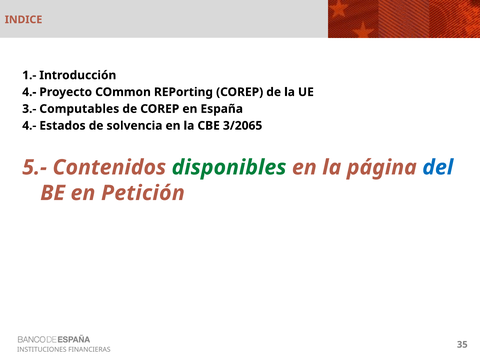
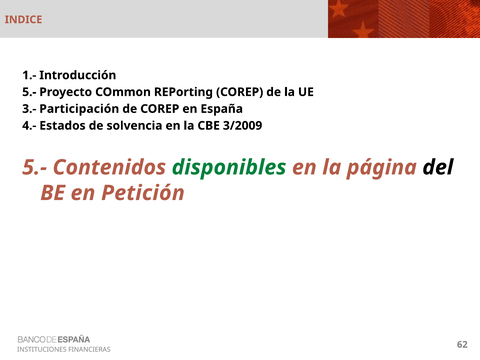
4.- at (29, 92): 4.- -> 5.-
Computables: Computables -> Participación
3/2065: 3/2065 -> 3/2009
del colour: blue -> black
35: 35 -> 62
